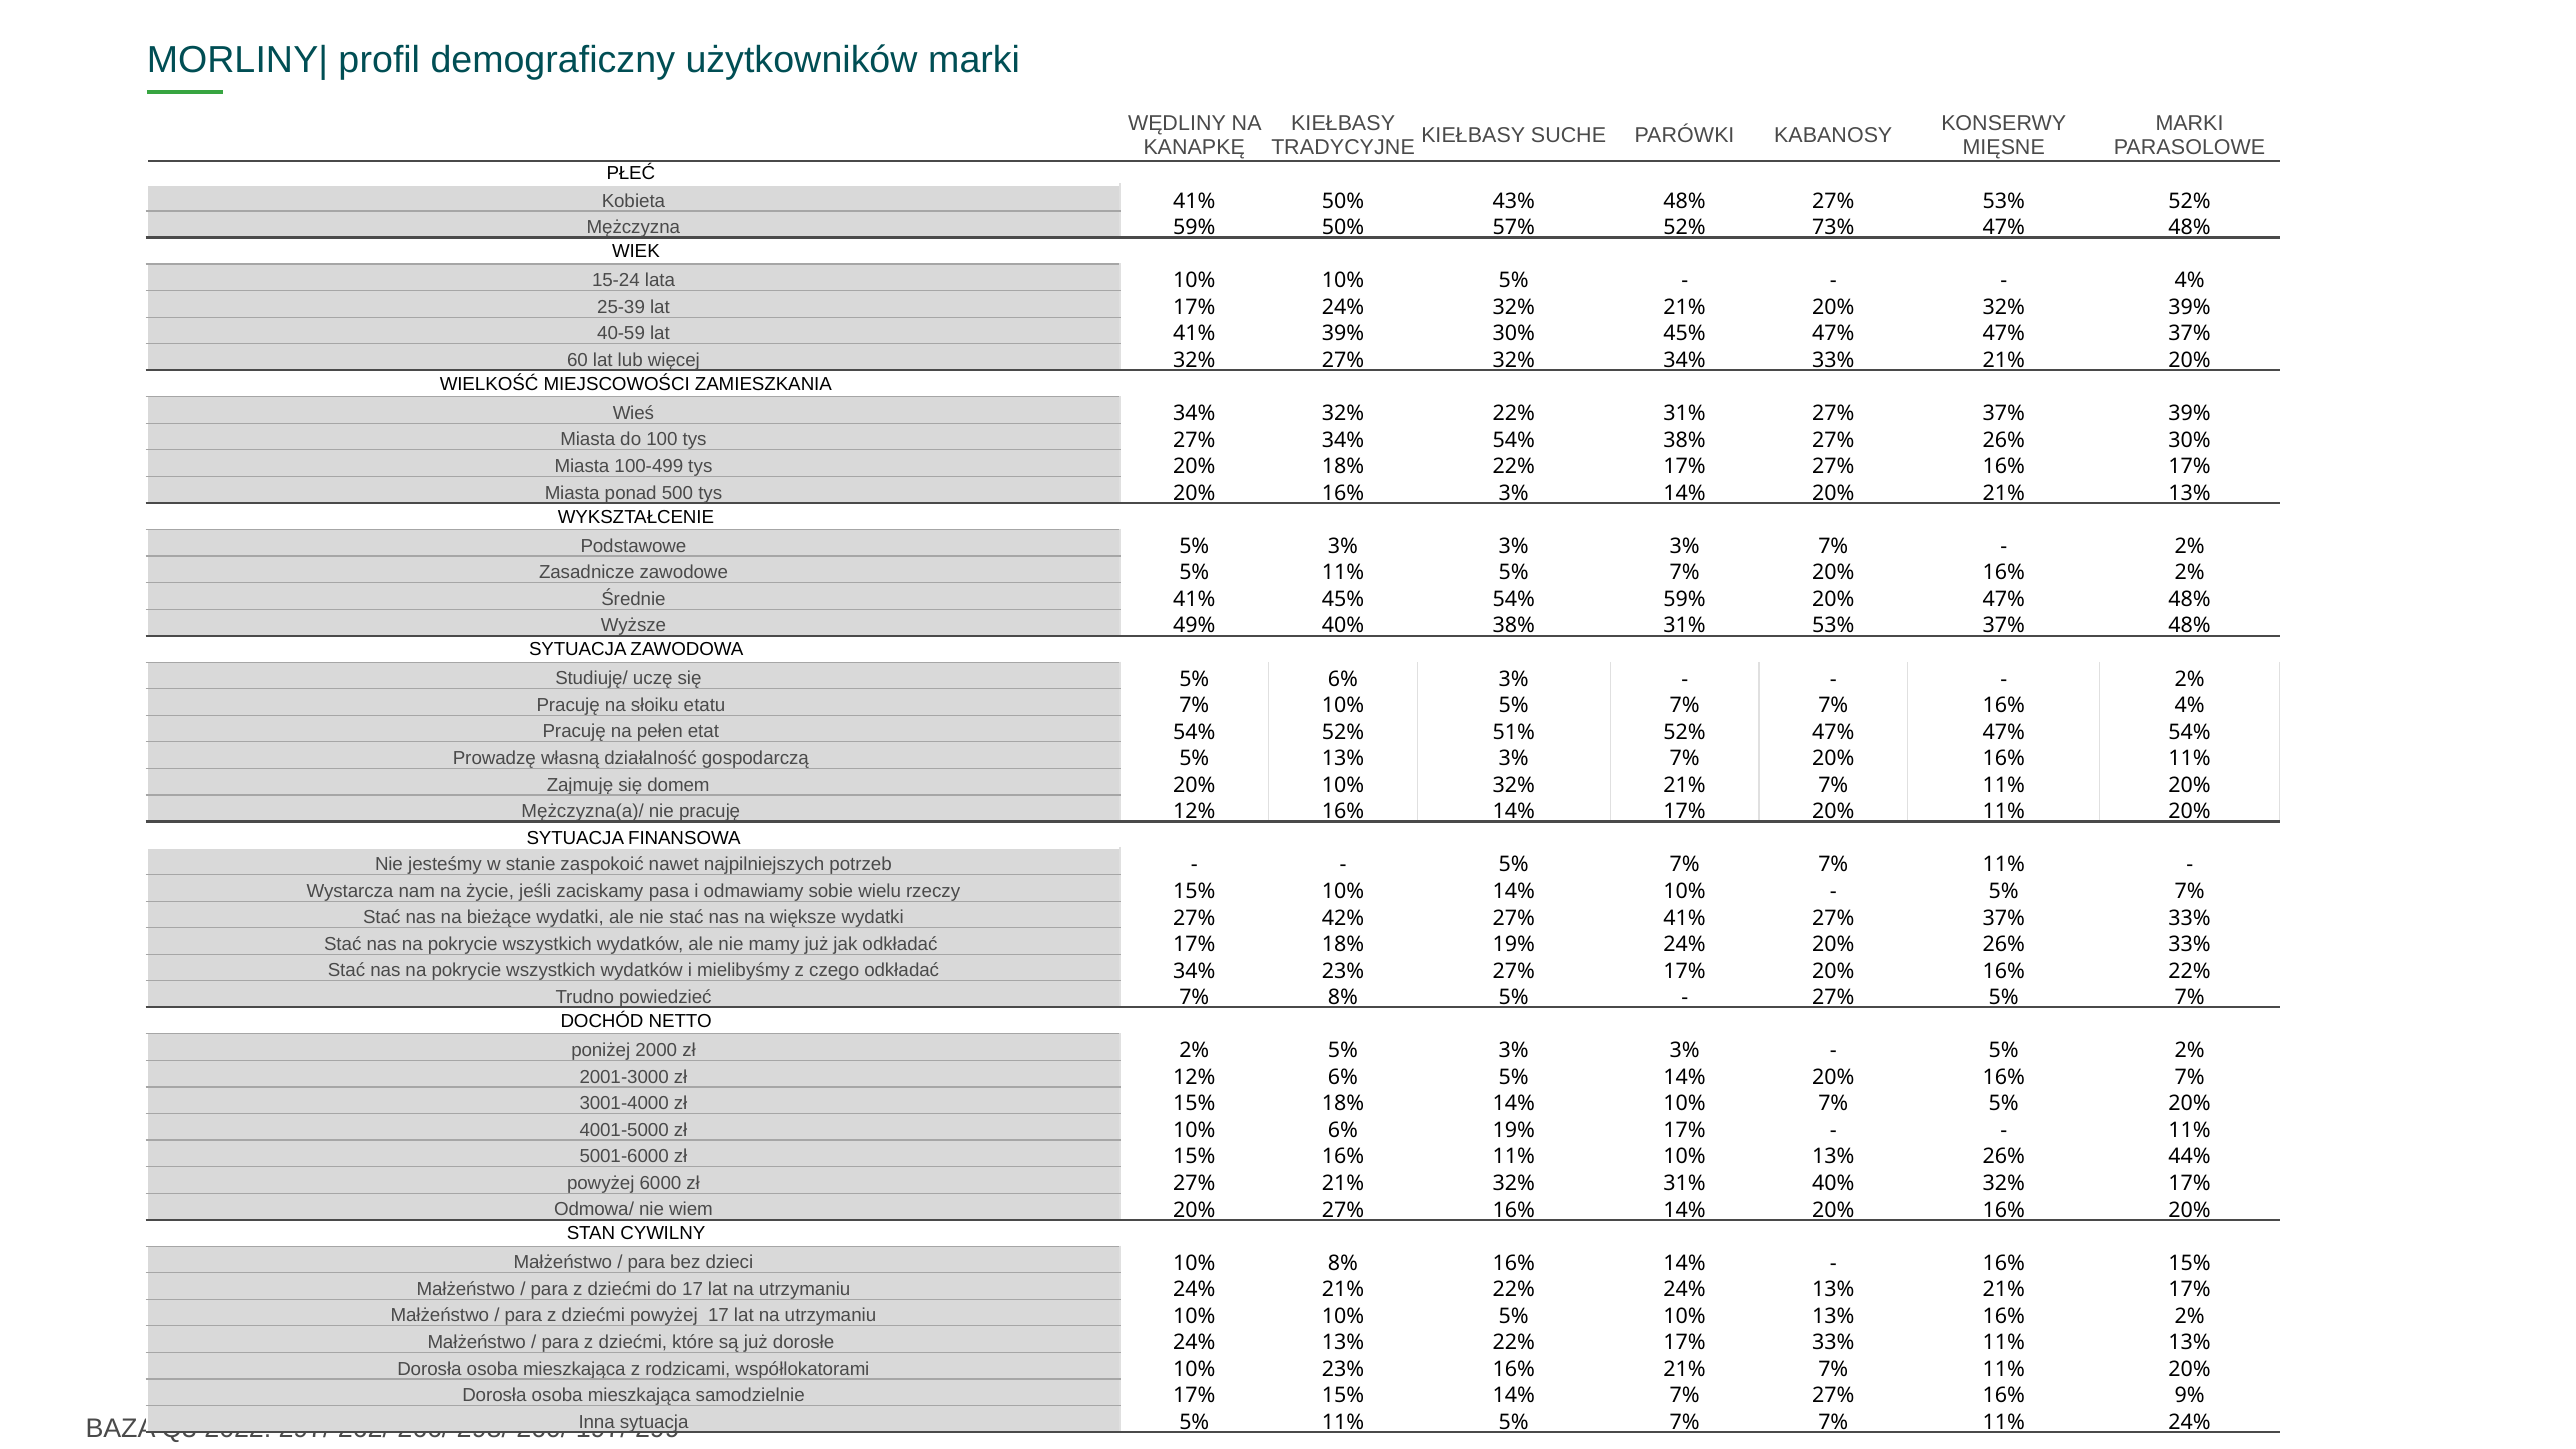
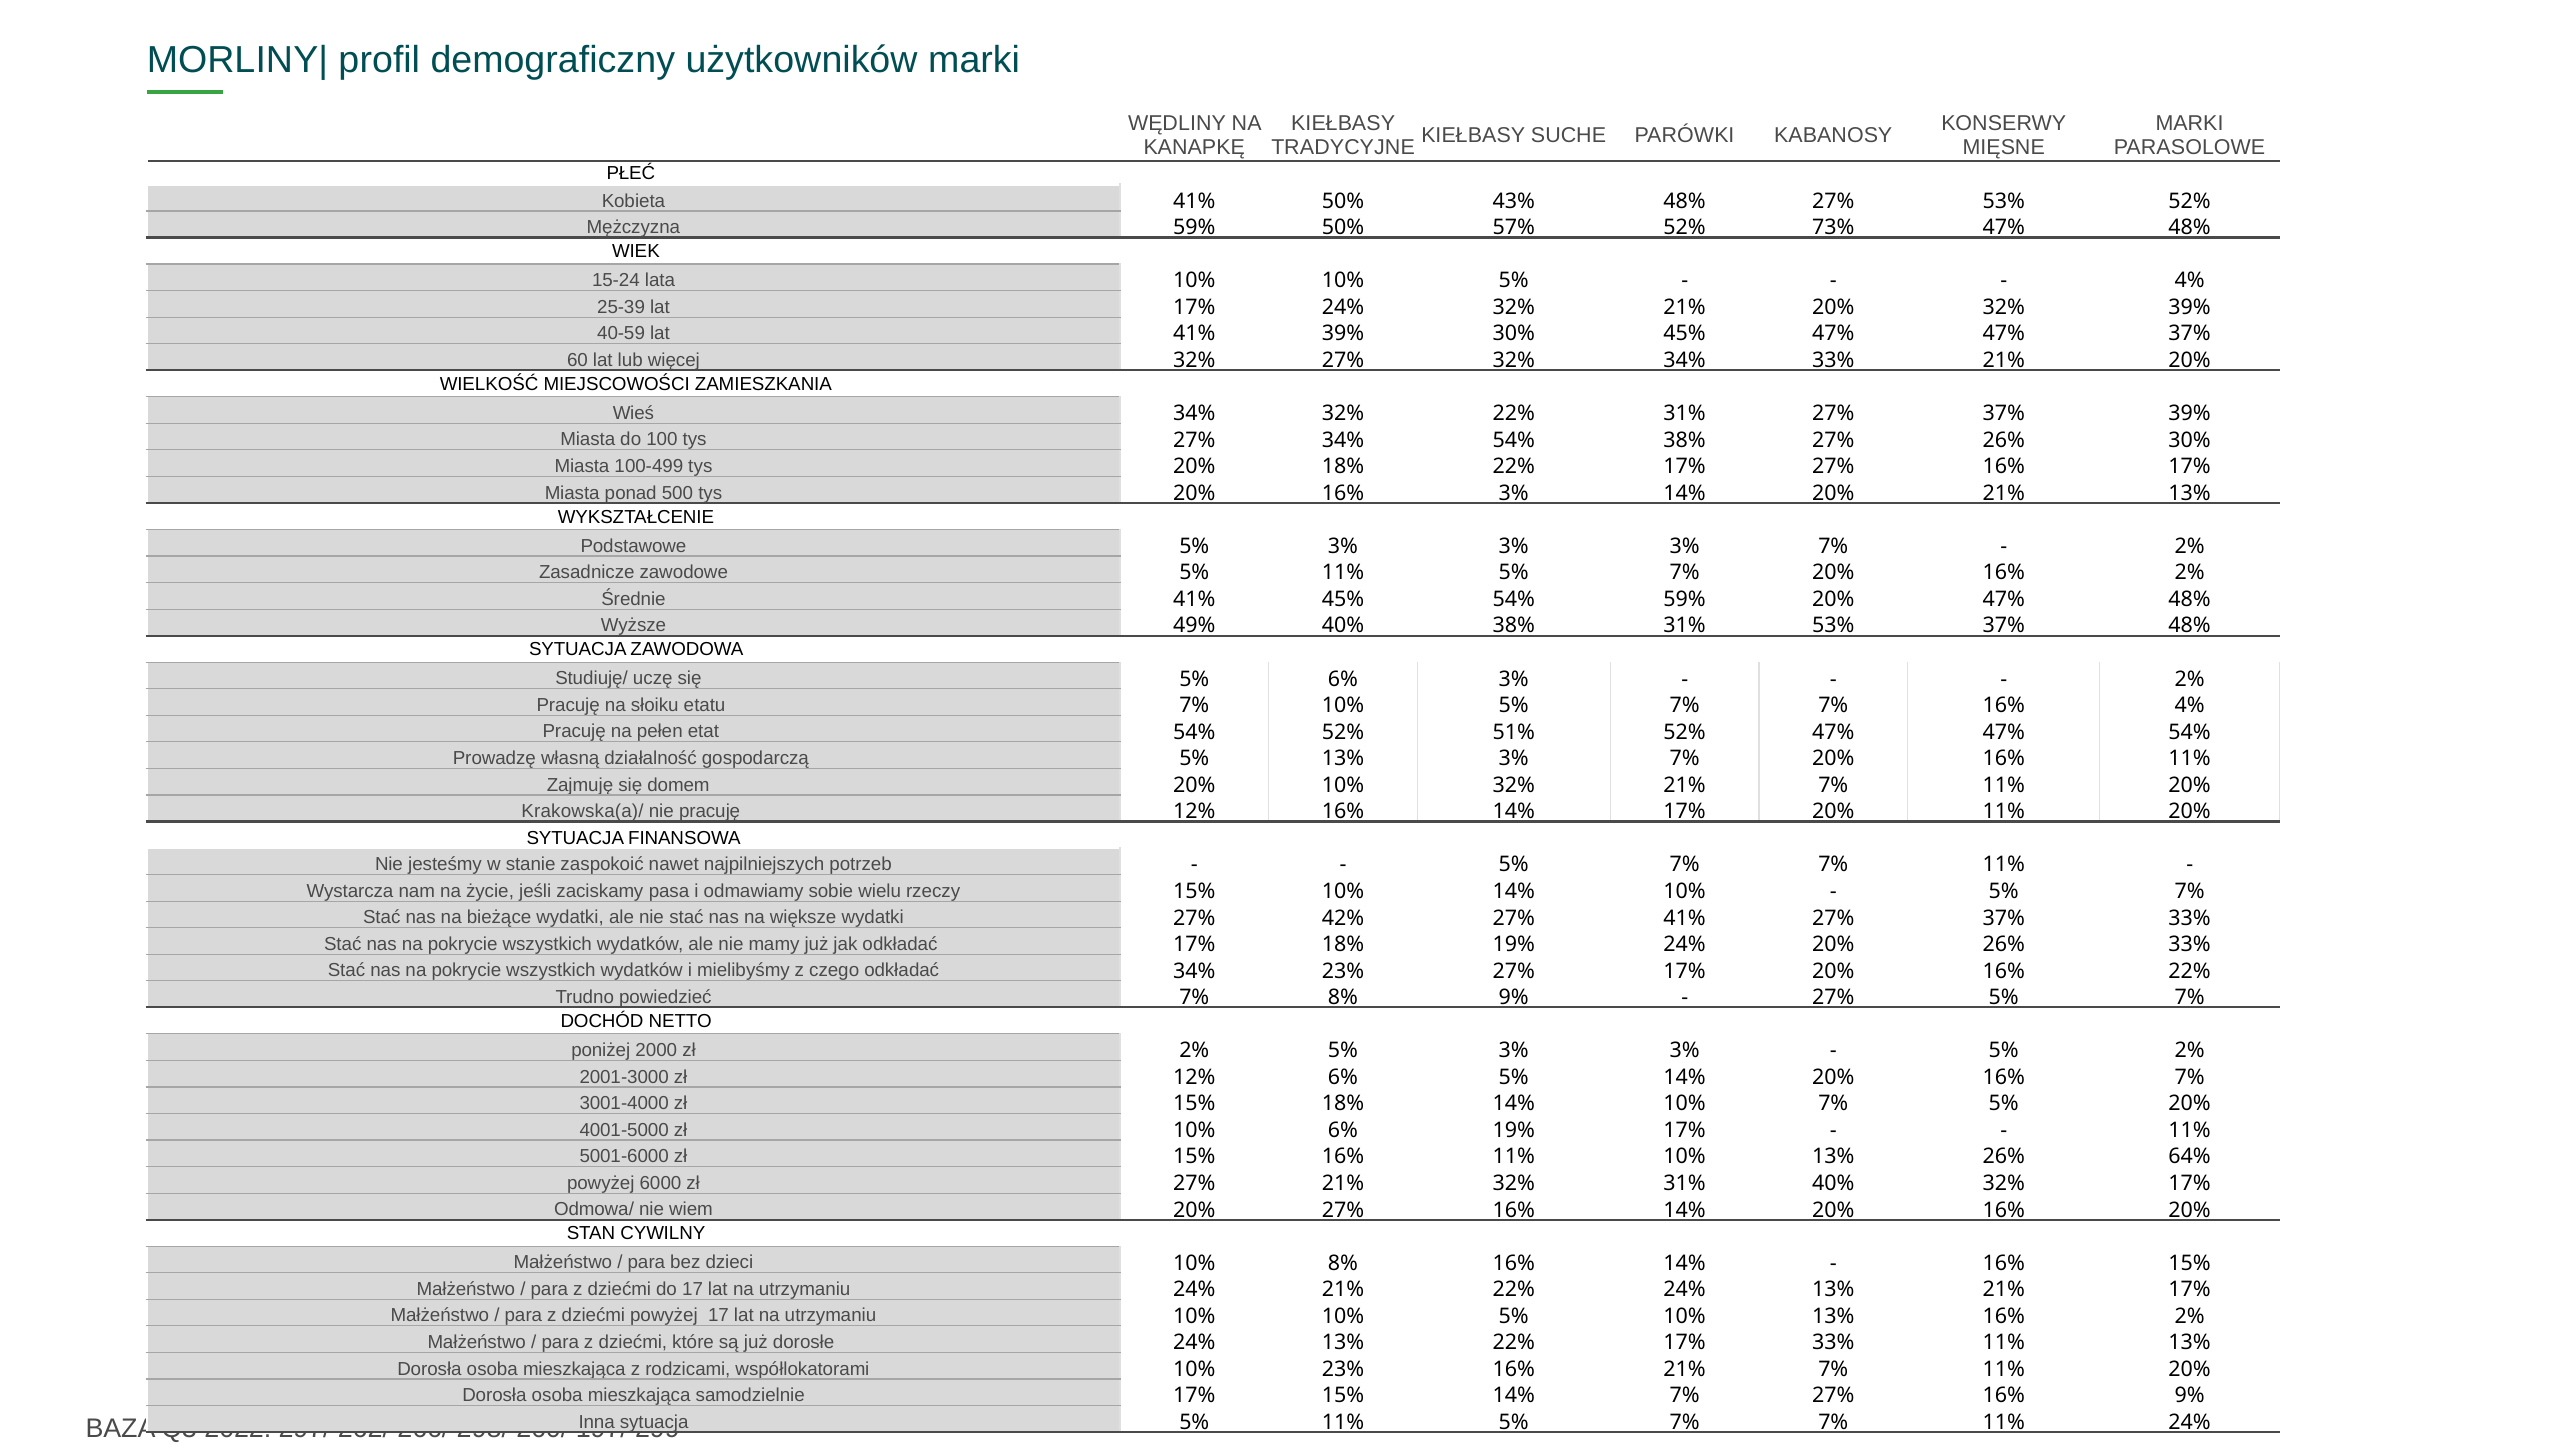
Mężczyzna(a)/: Mężczyzna(a)/ -> Krakowska(a)/
8% 5%: 5% -> 9%
44%: 44% -> 64%
